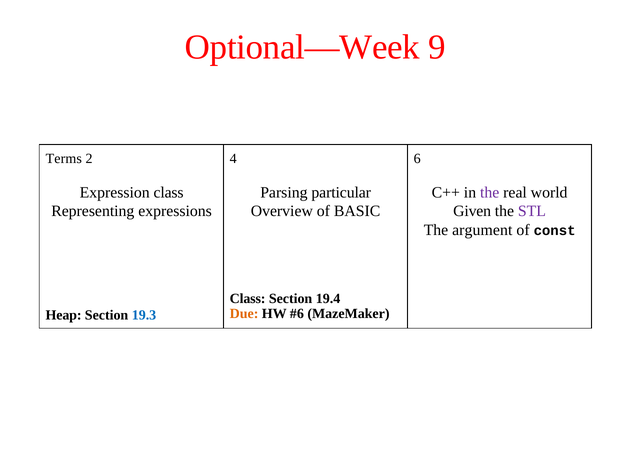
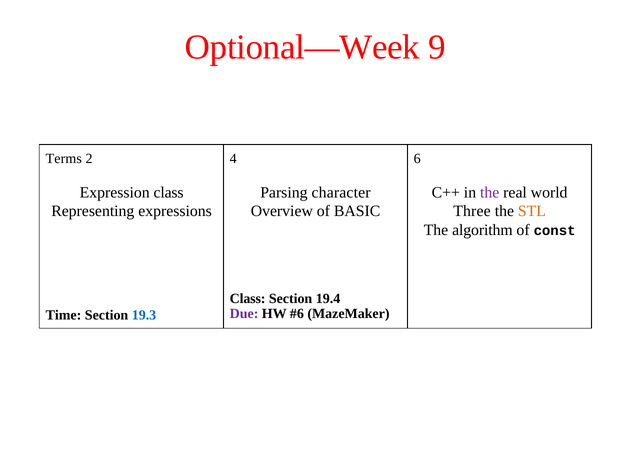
particular: particular -> character
Given: Given -> Three
STL colour: purple -> orange
argument: argument -> algorithm
Due colour: orange -> purple
Heap: Heap -> Time
